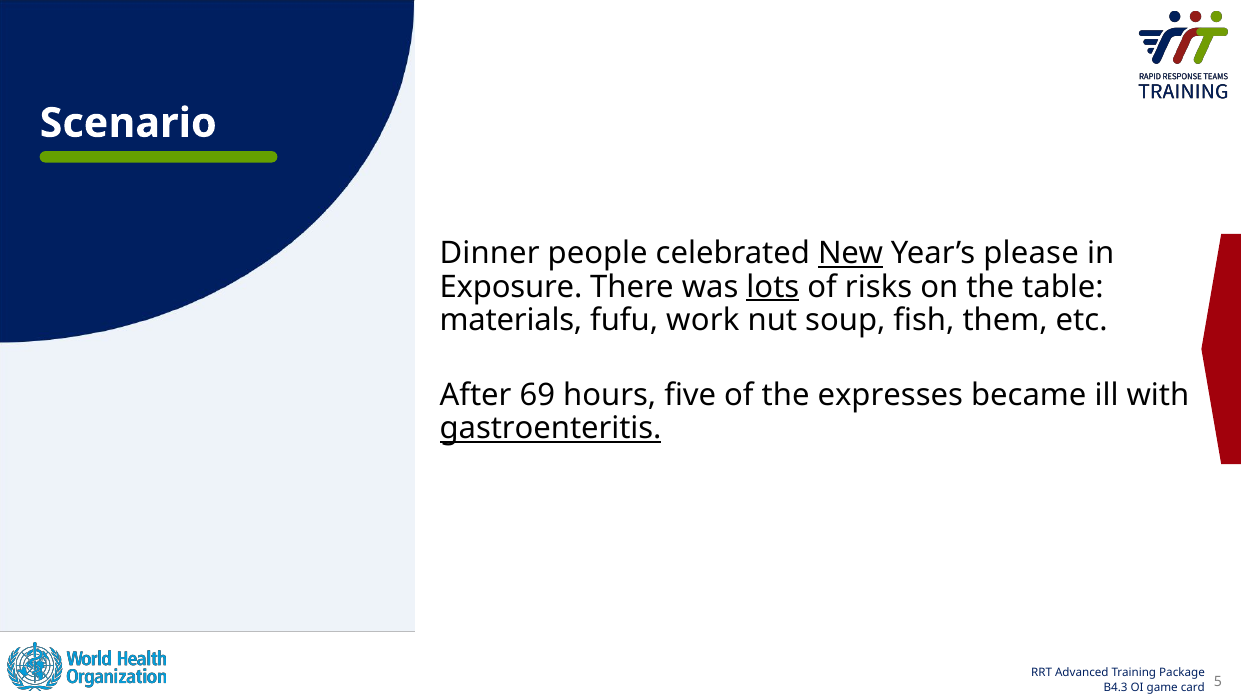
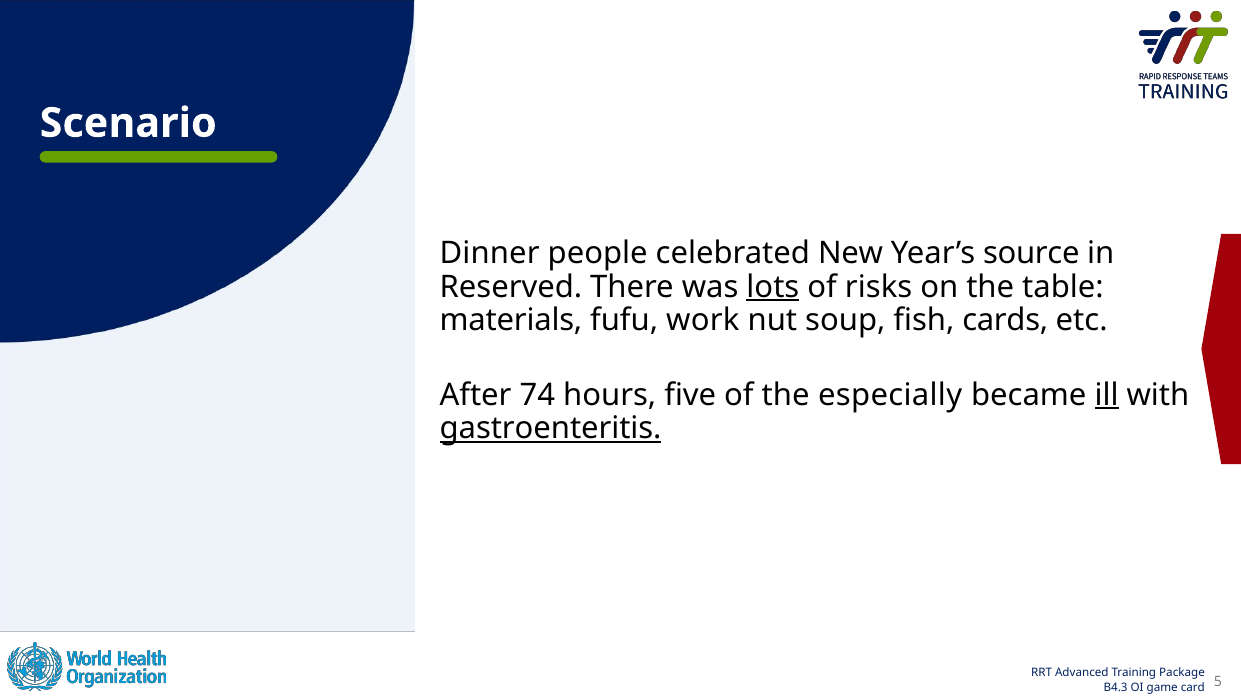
New underline: present -> none
please: please -> source
Exposure: Exposure -> Reserved
them: them -> cards
69: 69 -> 74
expresses: expresses -> especially
ill underline: none -> present
